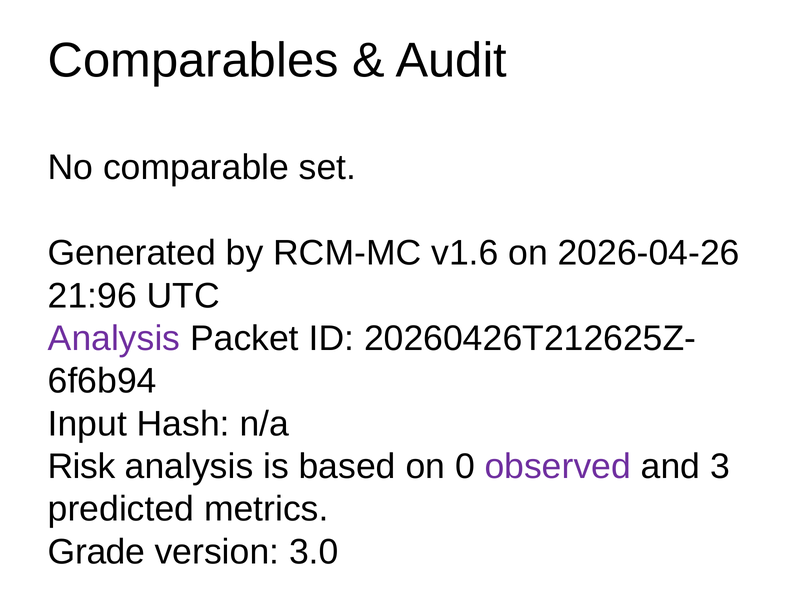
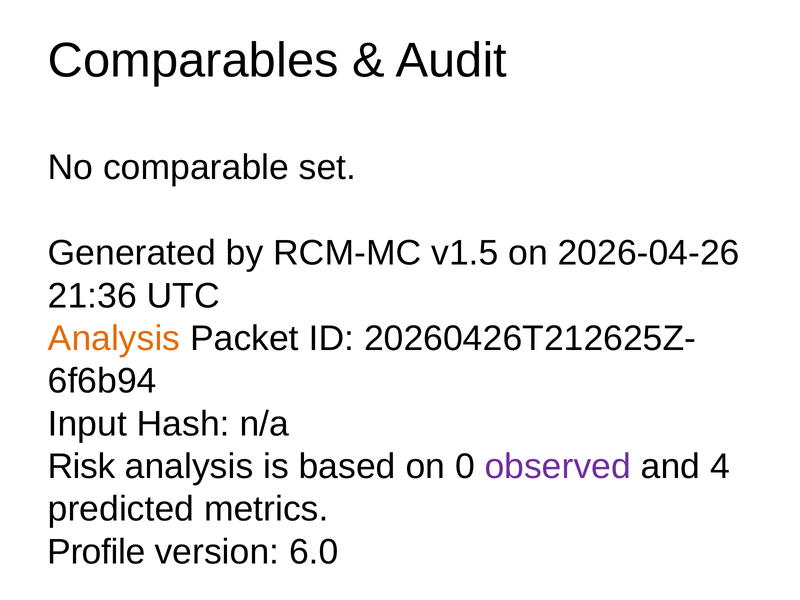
v1.6: v1.6 -> v1.5
21:96: 21:96 -> 21:36
Analysis at (114, 338) colour: purple -> orange
3: 3 -> 4
Grade: Grade -> Profile
3.0: 3.0 -> 6.0
